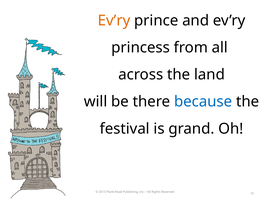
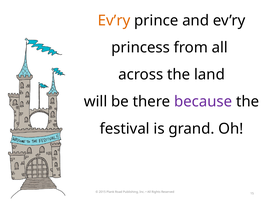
because colour: blue -> purple
